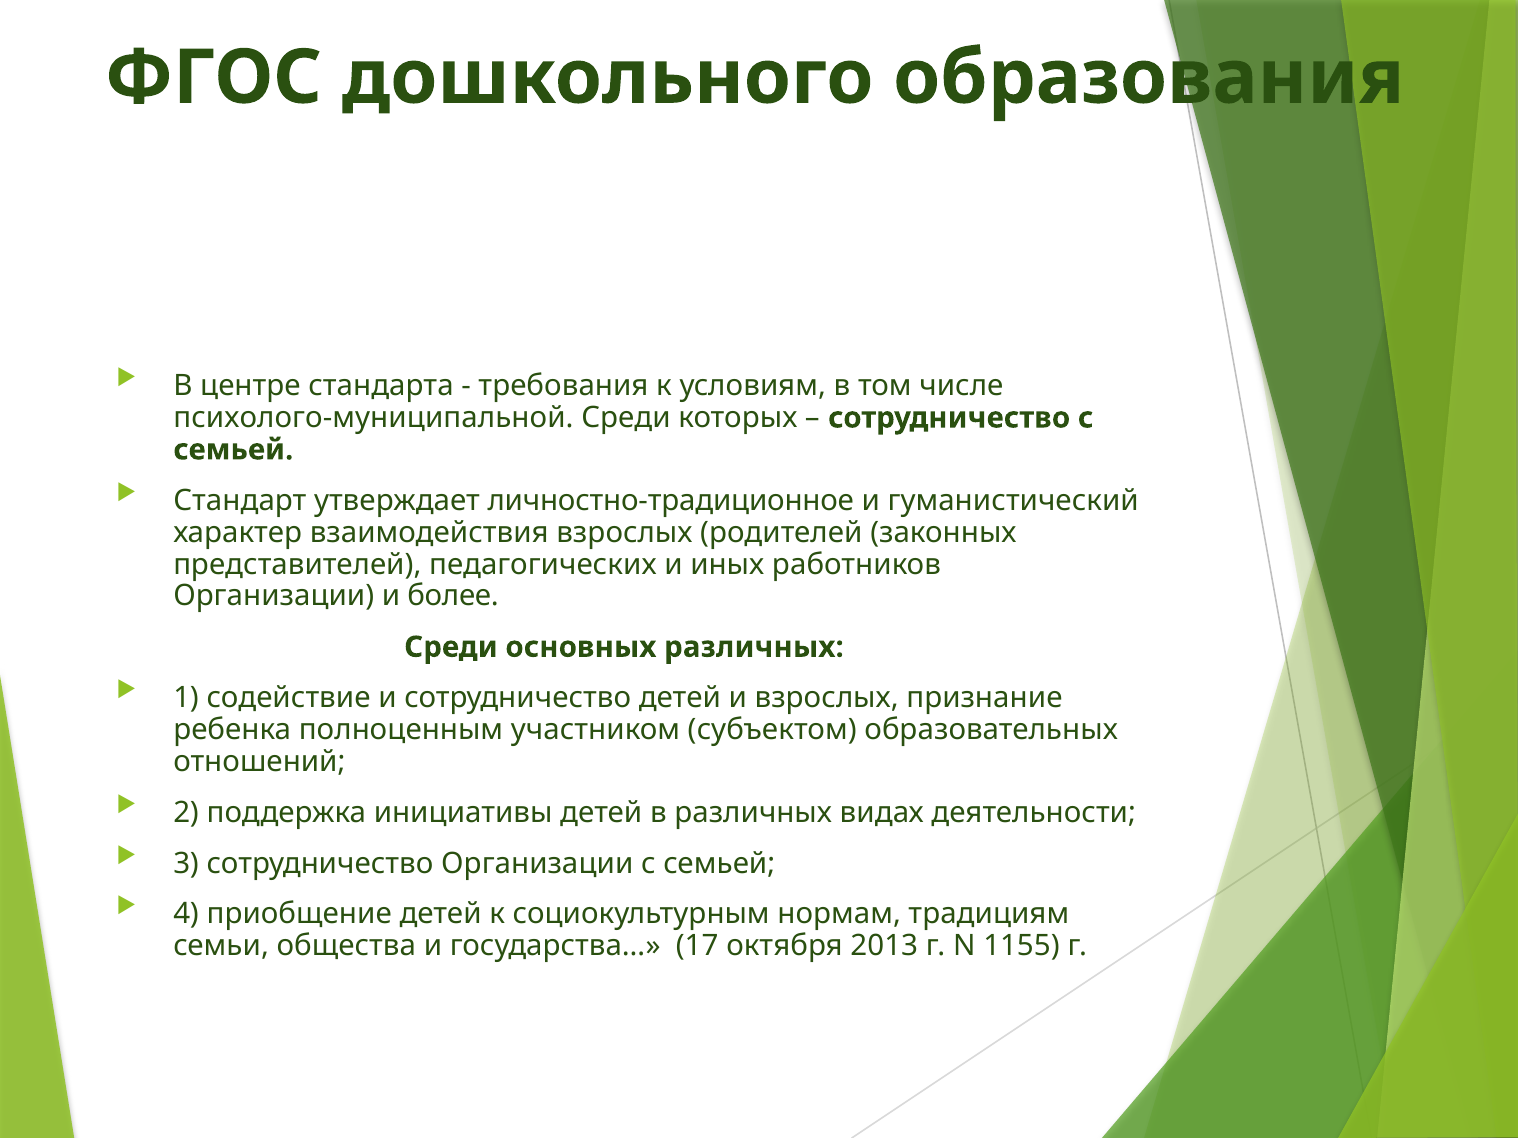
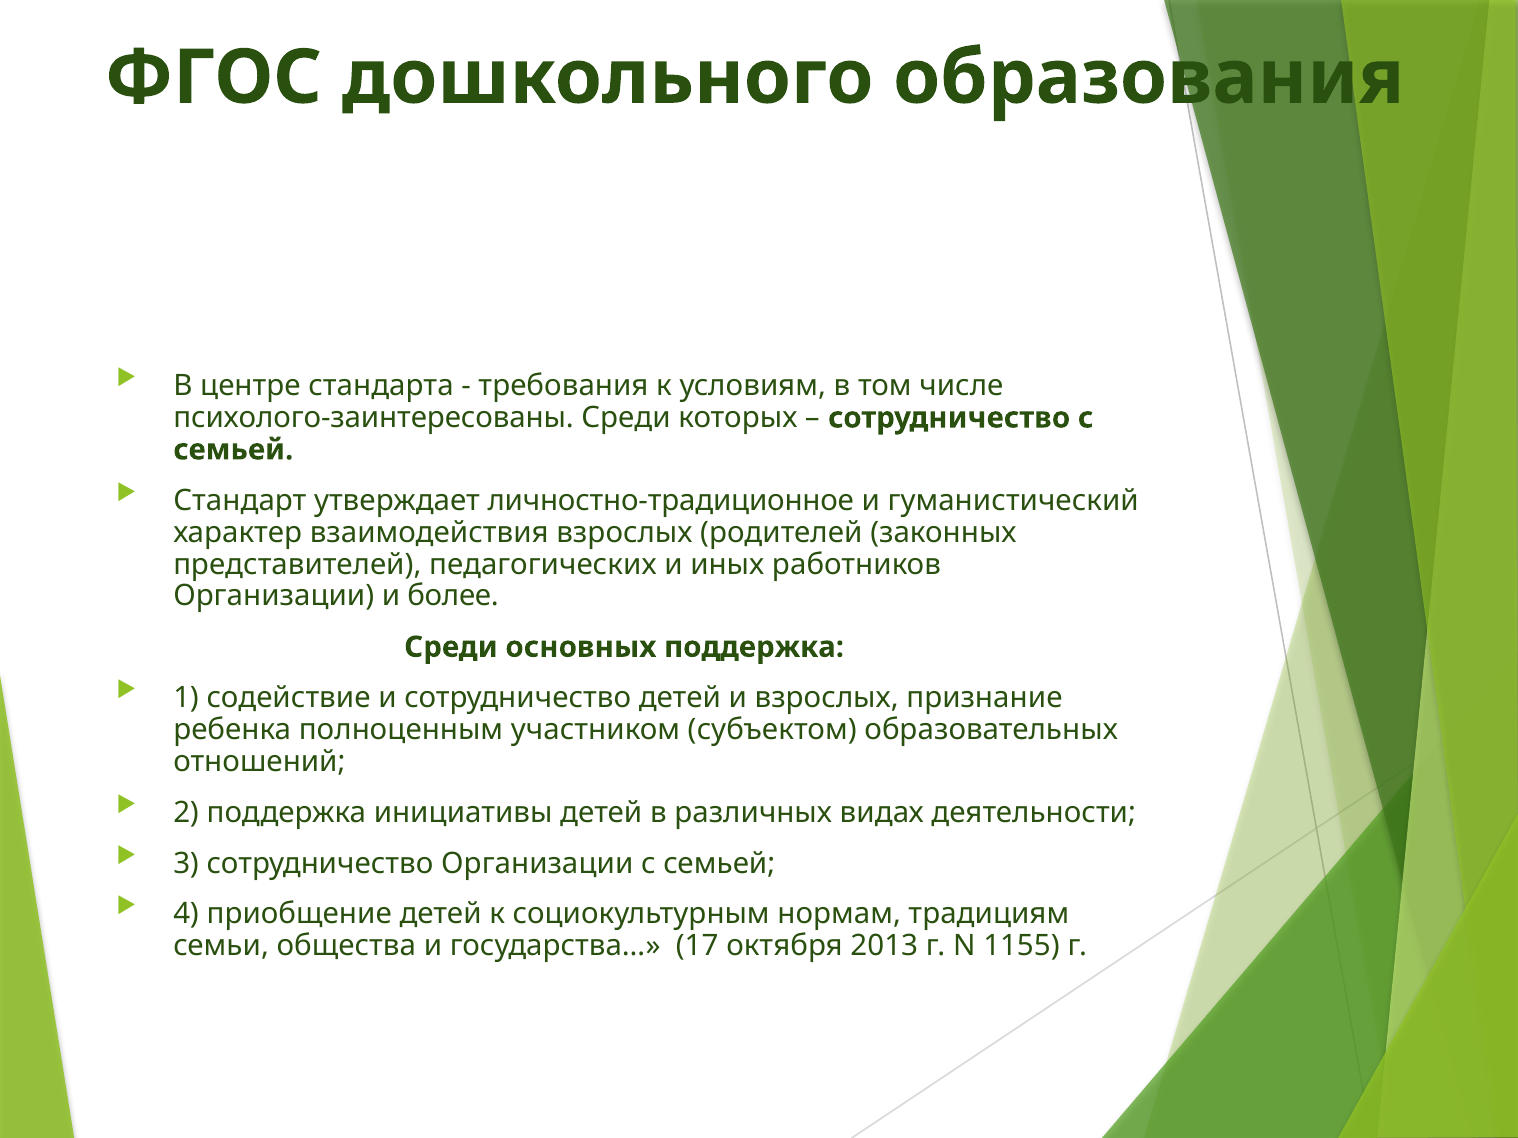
психолого-муниципальной: психолого-муниципальной -> психолого-заинтересованы
основных различных: различных -> поддержка
